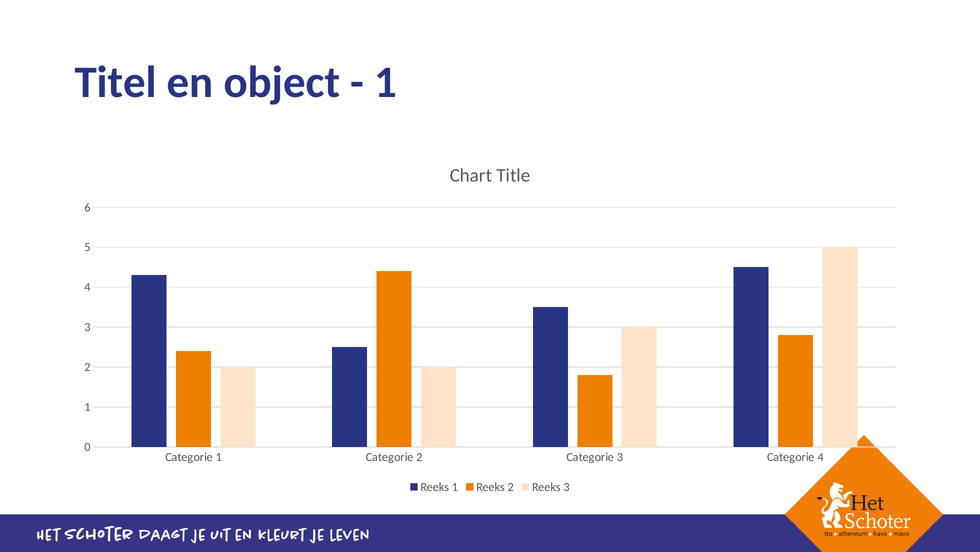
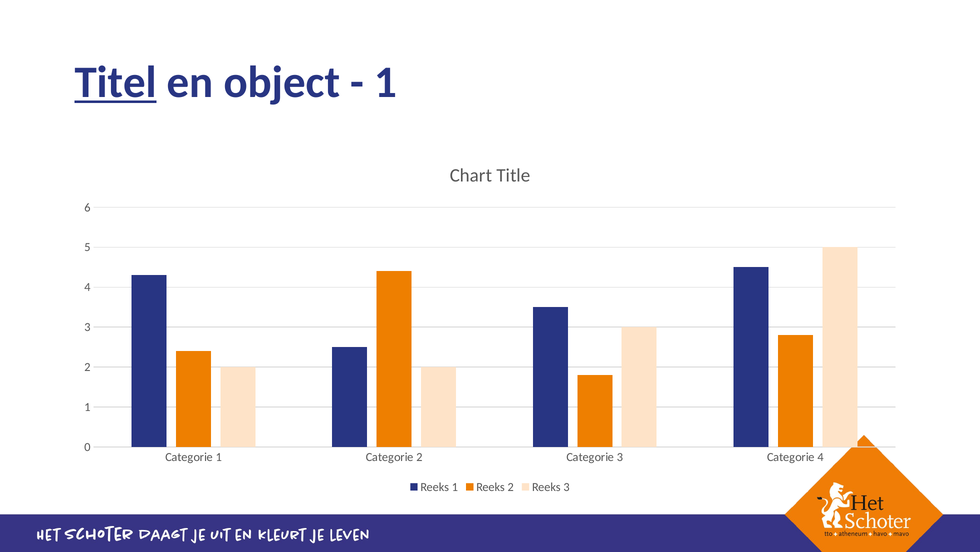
Titel underline: none -> present
